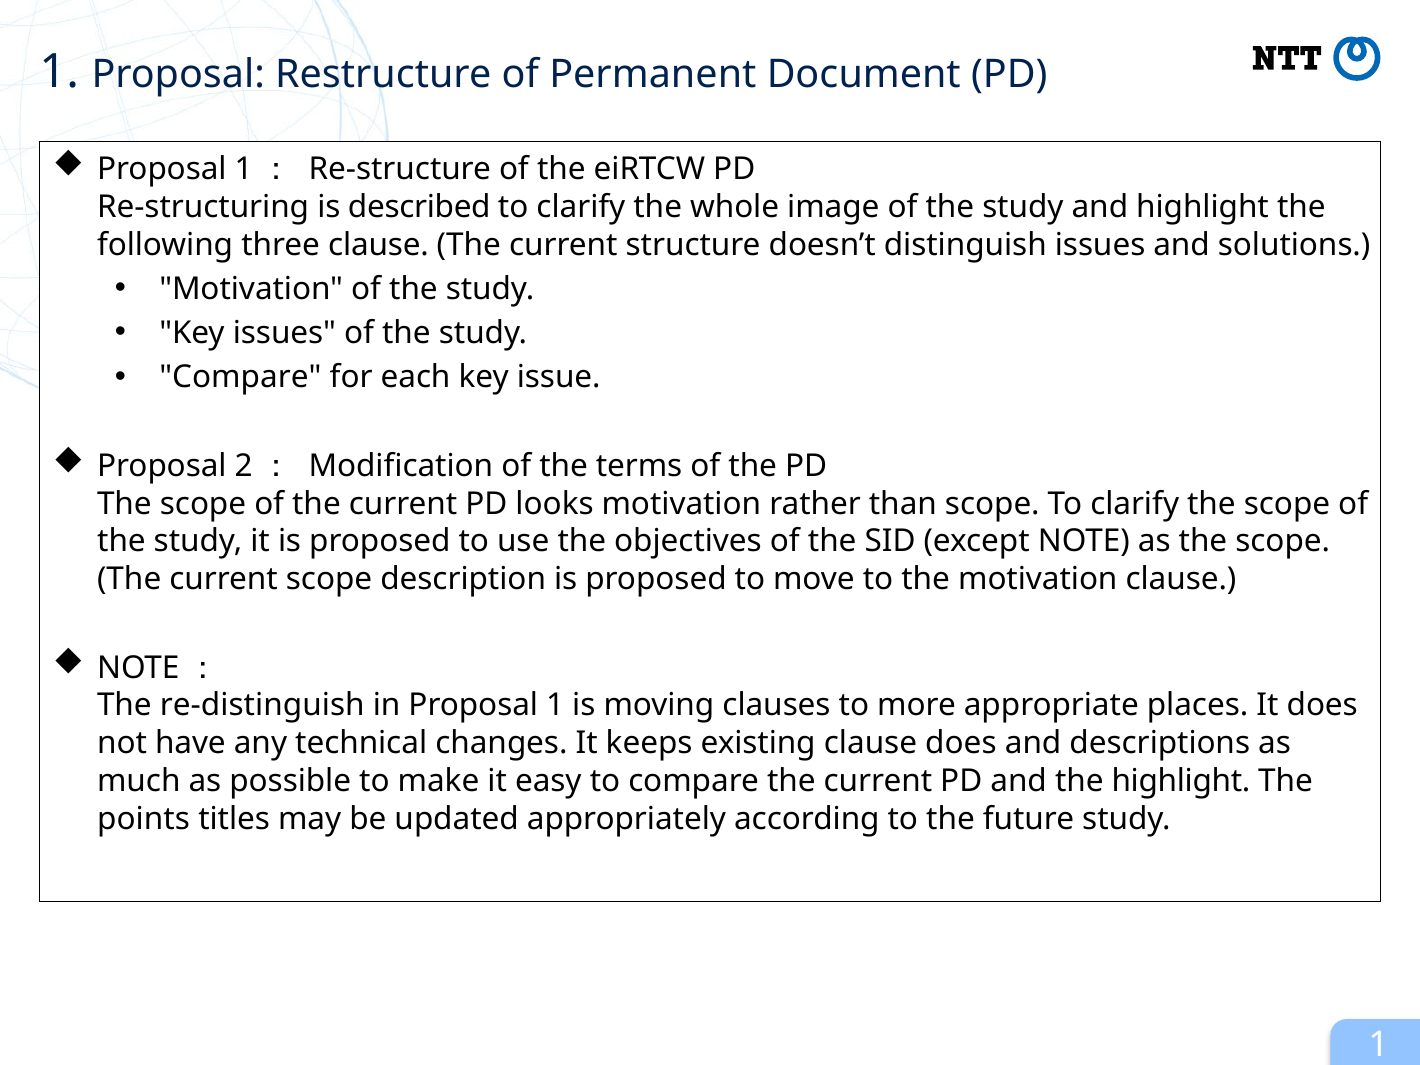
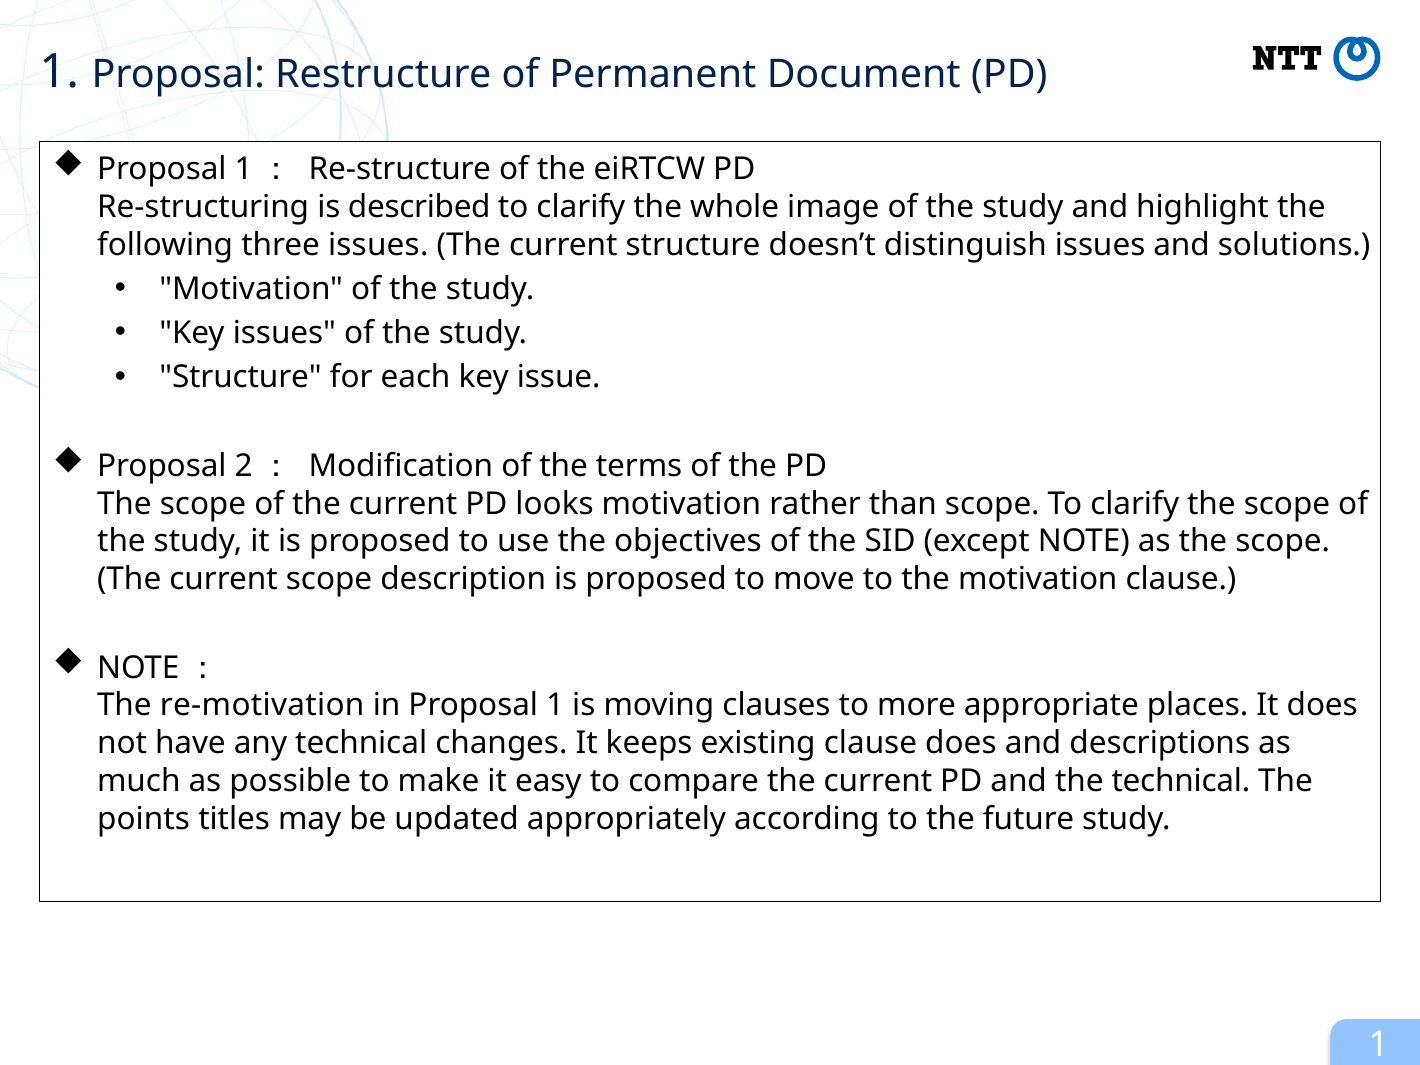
three clause: clause -> issues
Compare at (240, 378): Compare -> Structure
re-distinguish: re-distinguish -> re-motivation
the highlight: highlight -> technical
